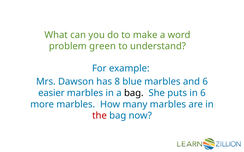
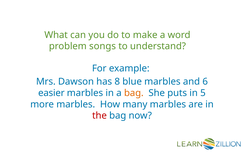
green: green -> songs
bag at (134, 93) colour: black -> orange
in 6: 6 -> 5
